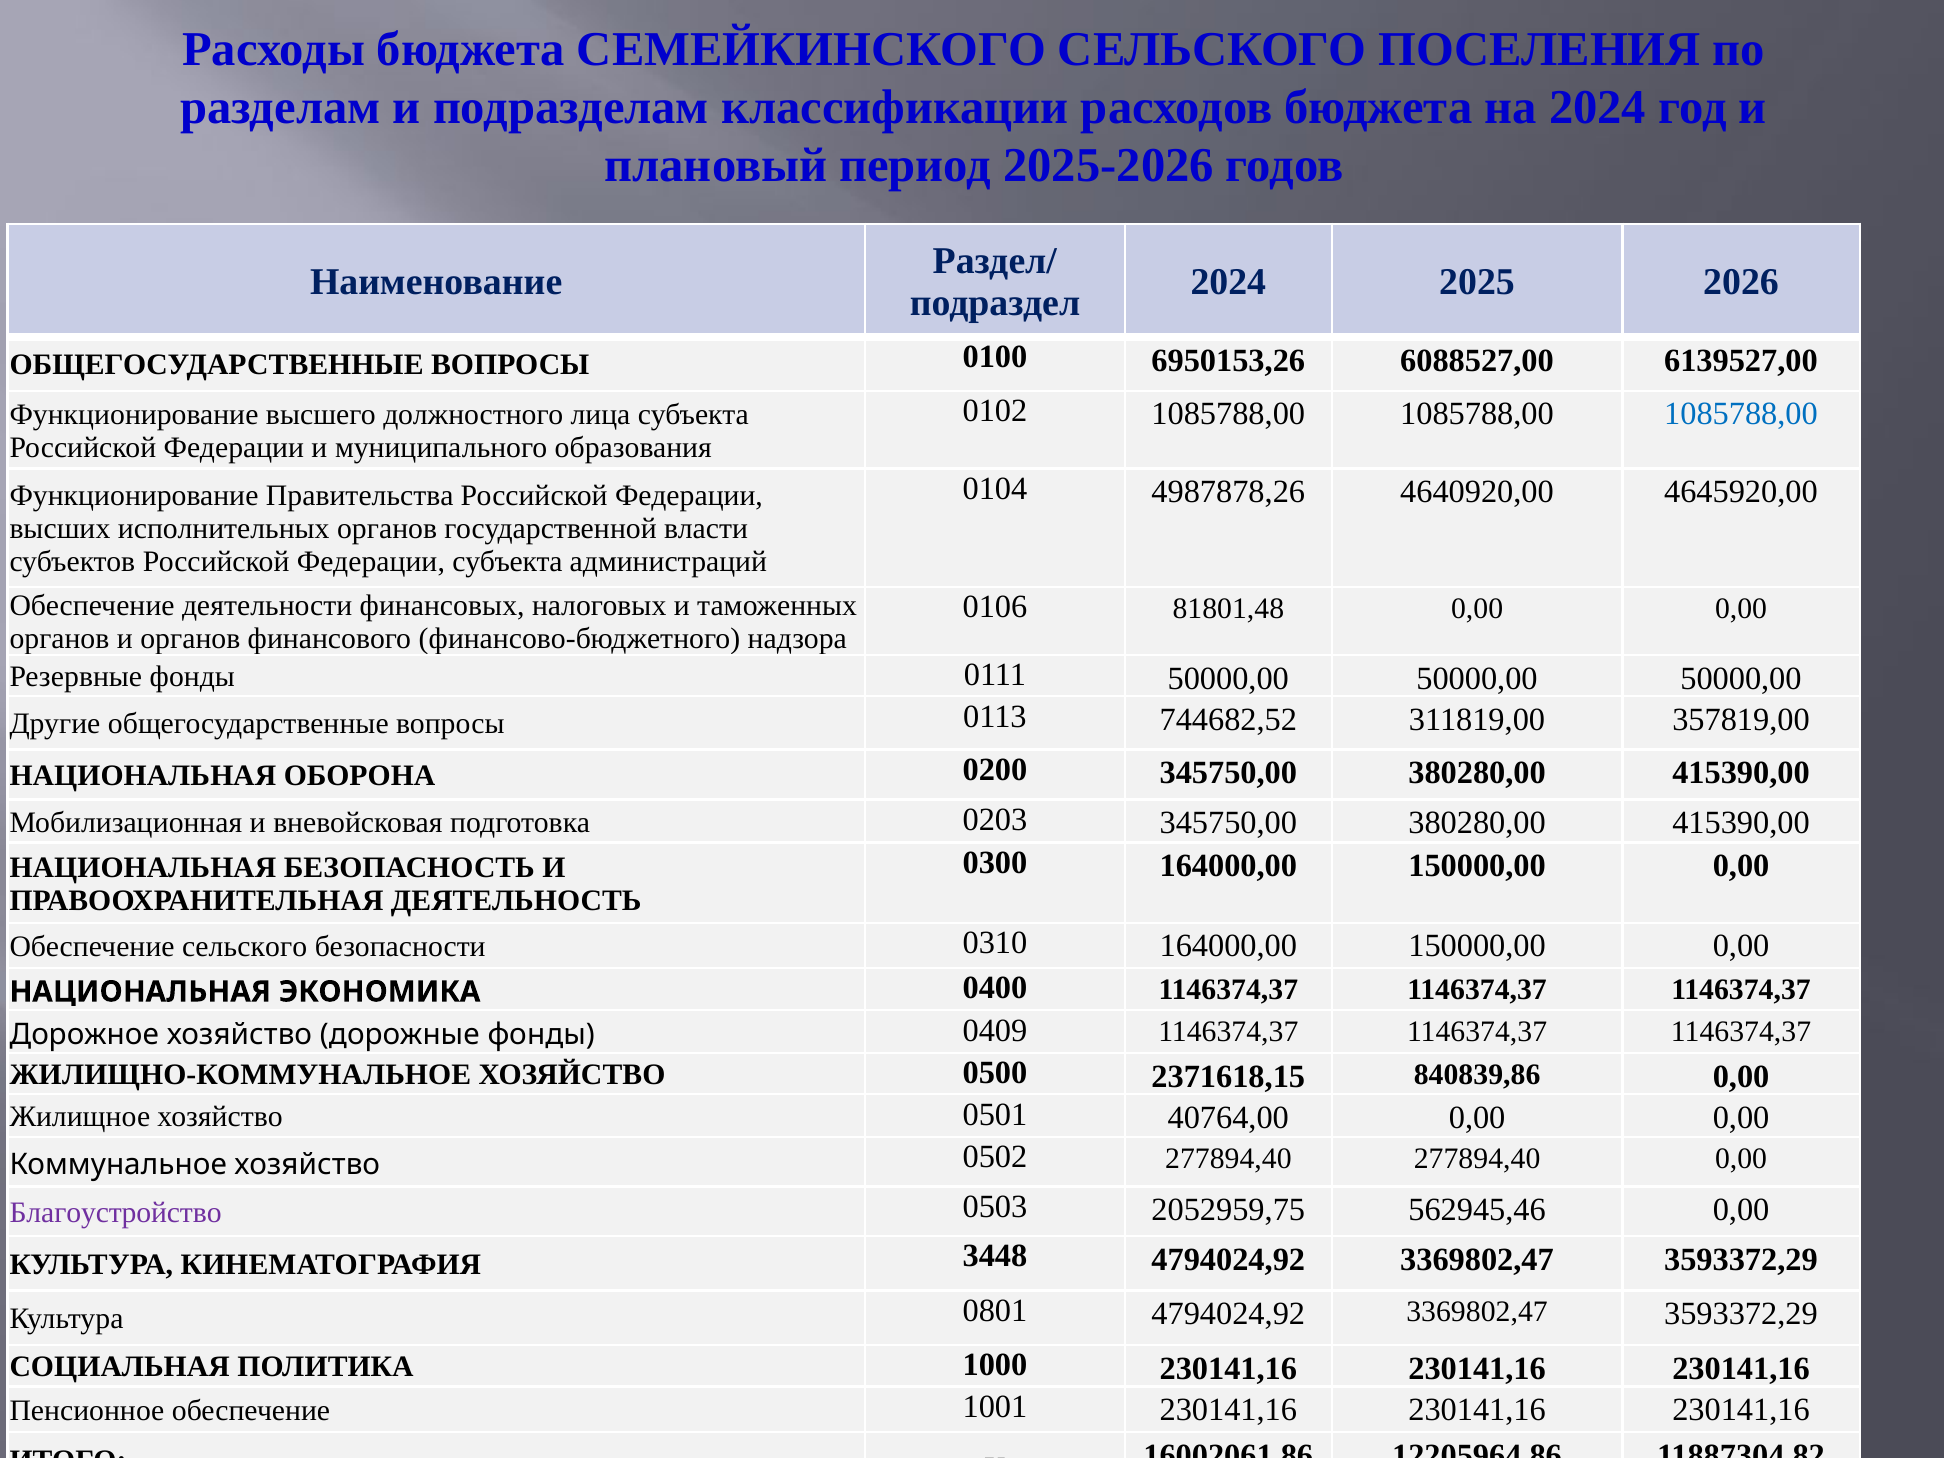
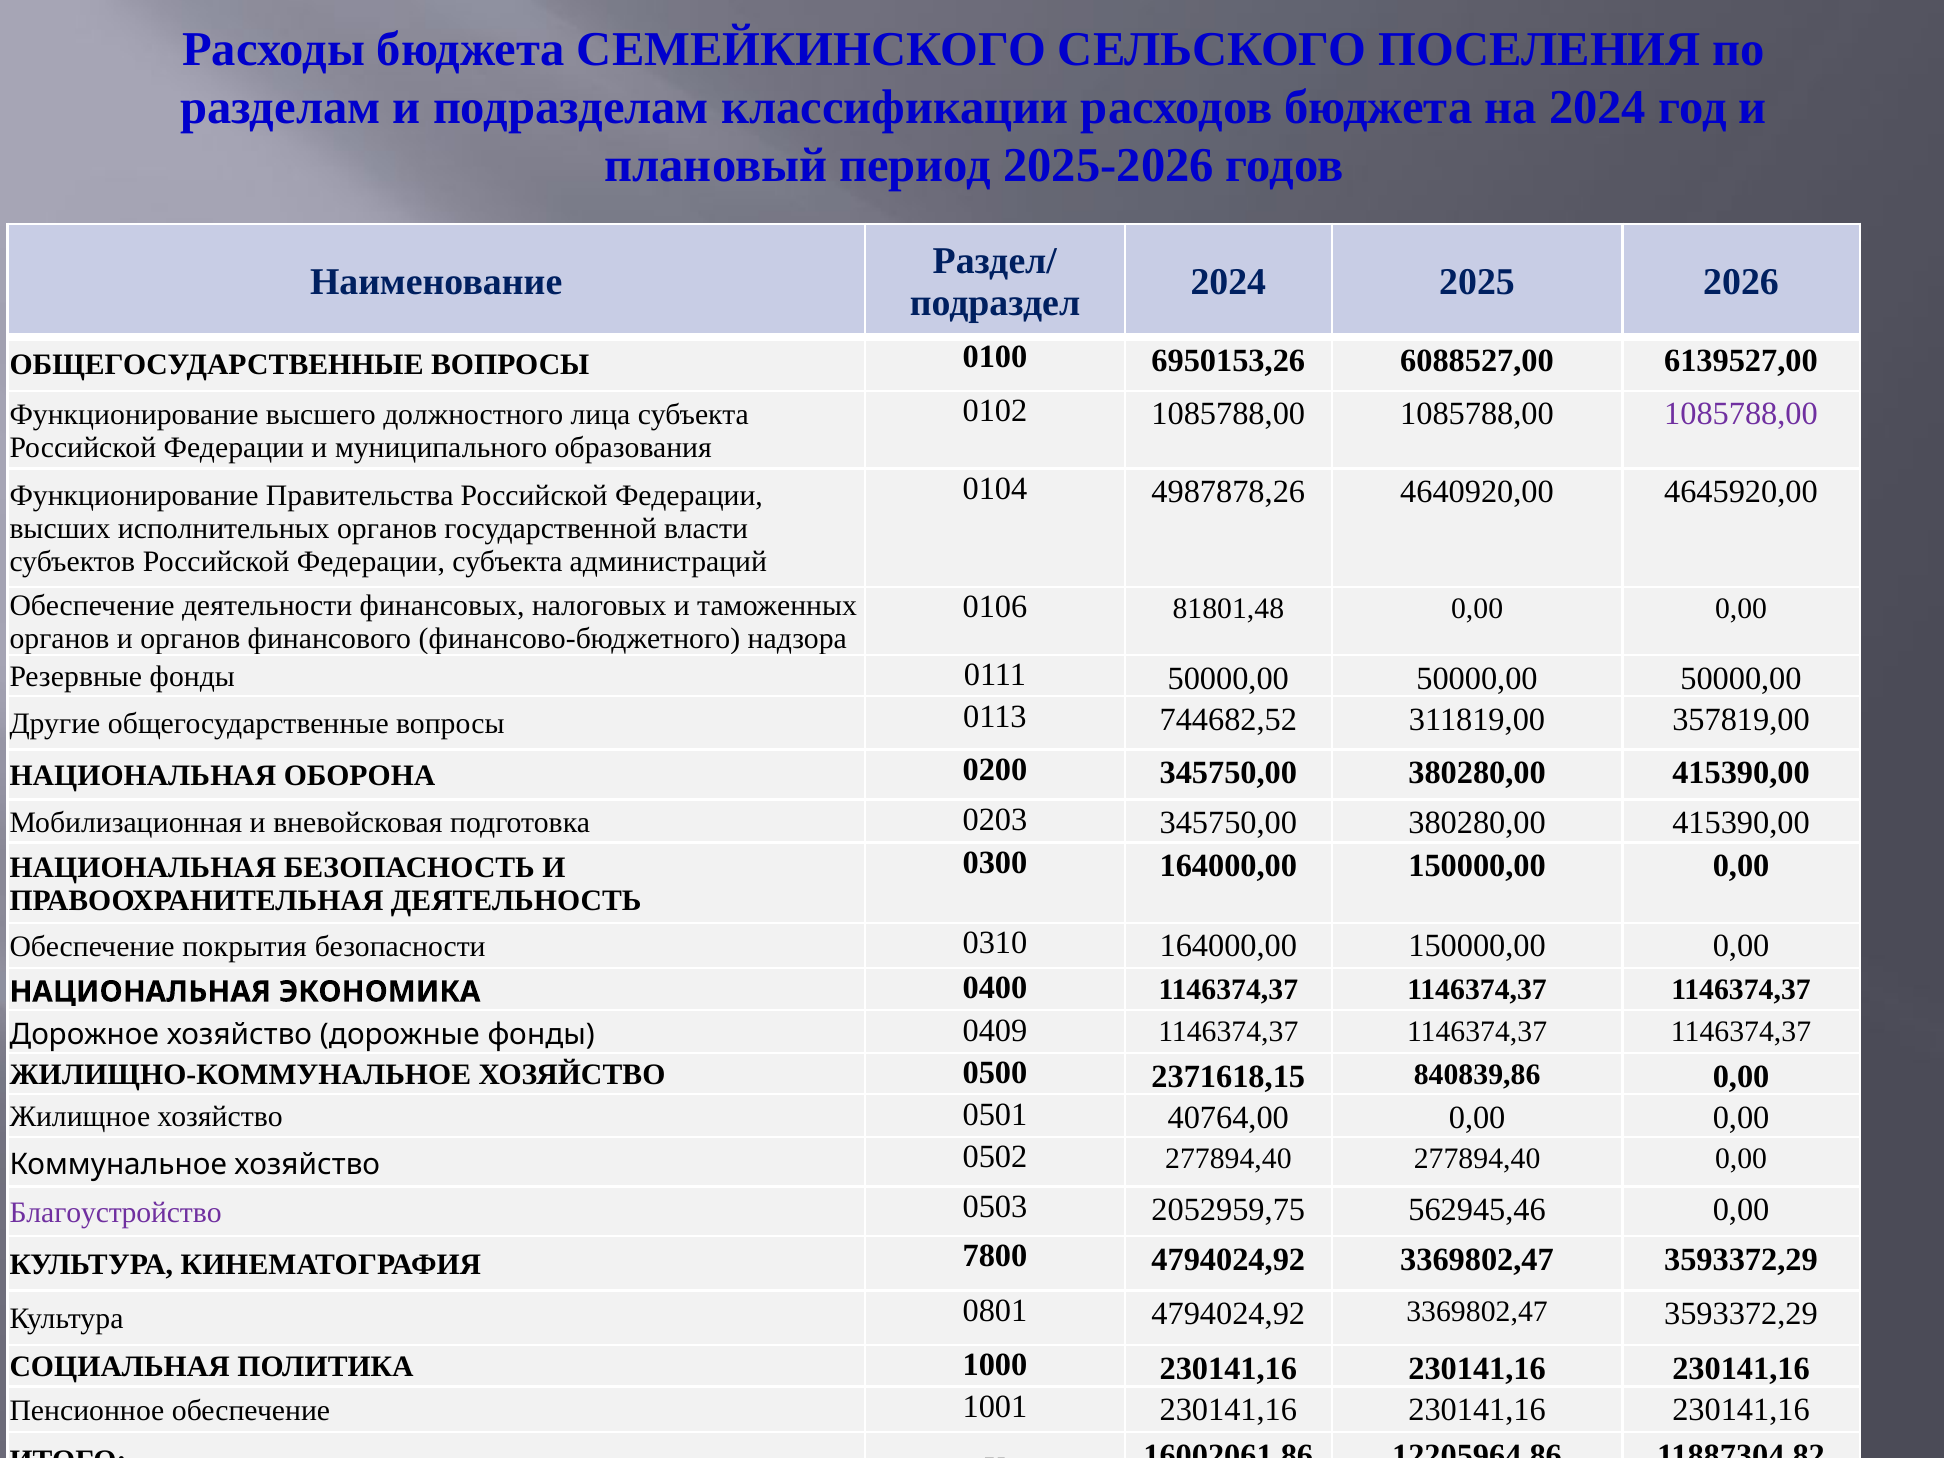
1085788,00 at (1741, 414) colour: blue -> purple
Обеспечение сельского: сельского -> покрытия
3448: 3448 -> 7800
